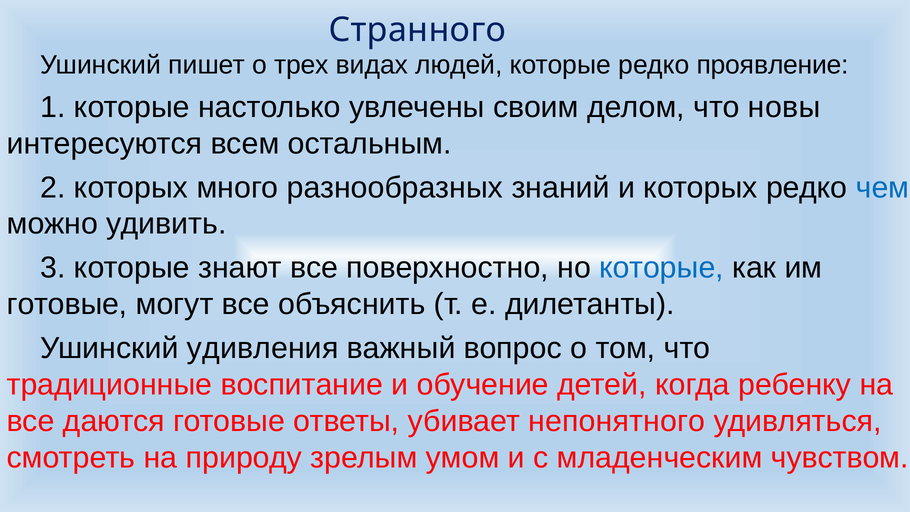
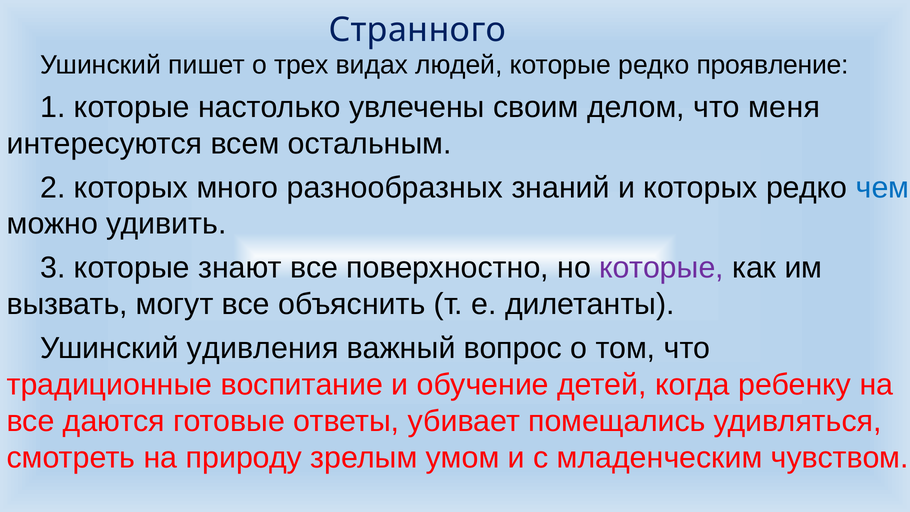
новы: новы -> меня
которые at (662, 268) colour: blue -> purple
готовые at (67, 304): готовые -> вызвать
непонятного: непонятного -> помещались
